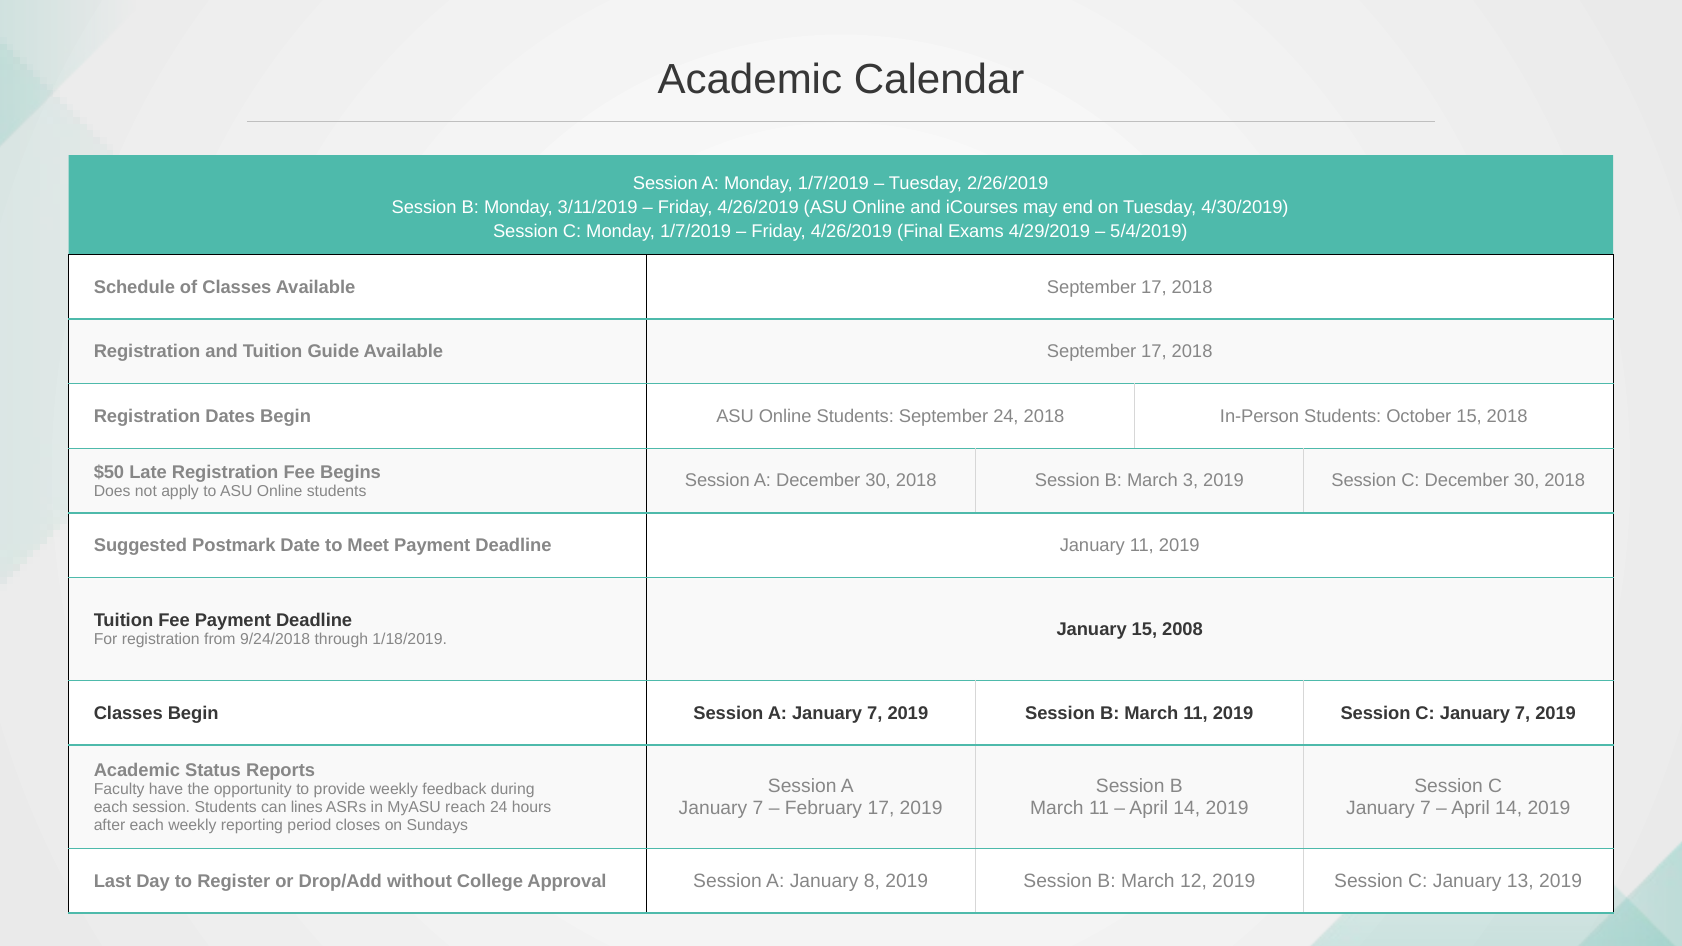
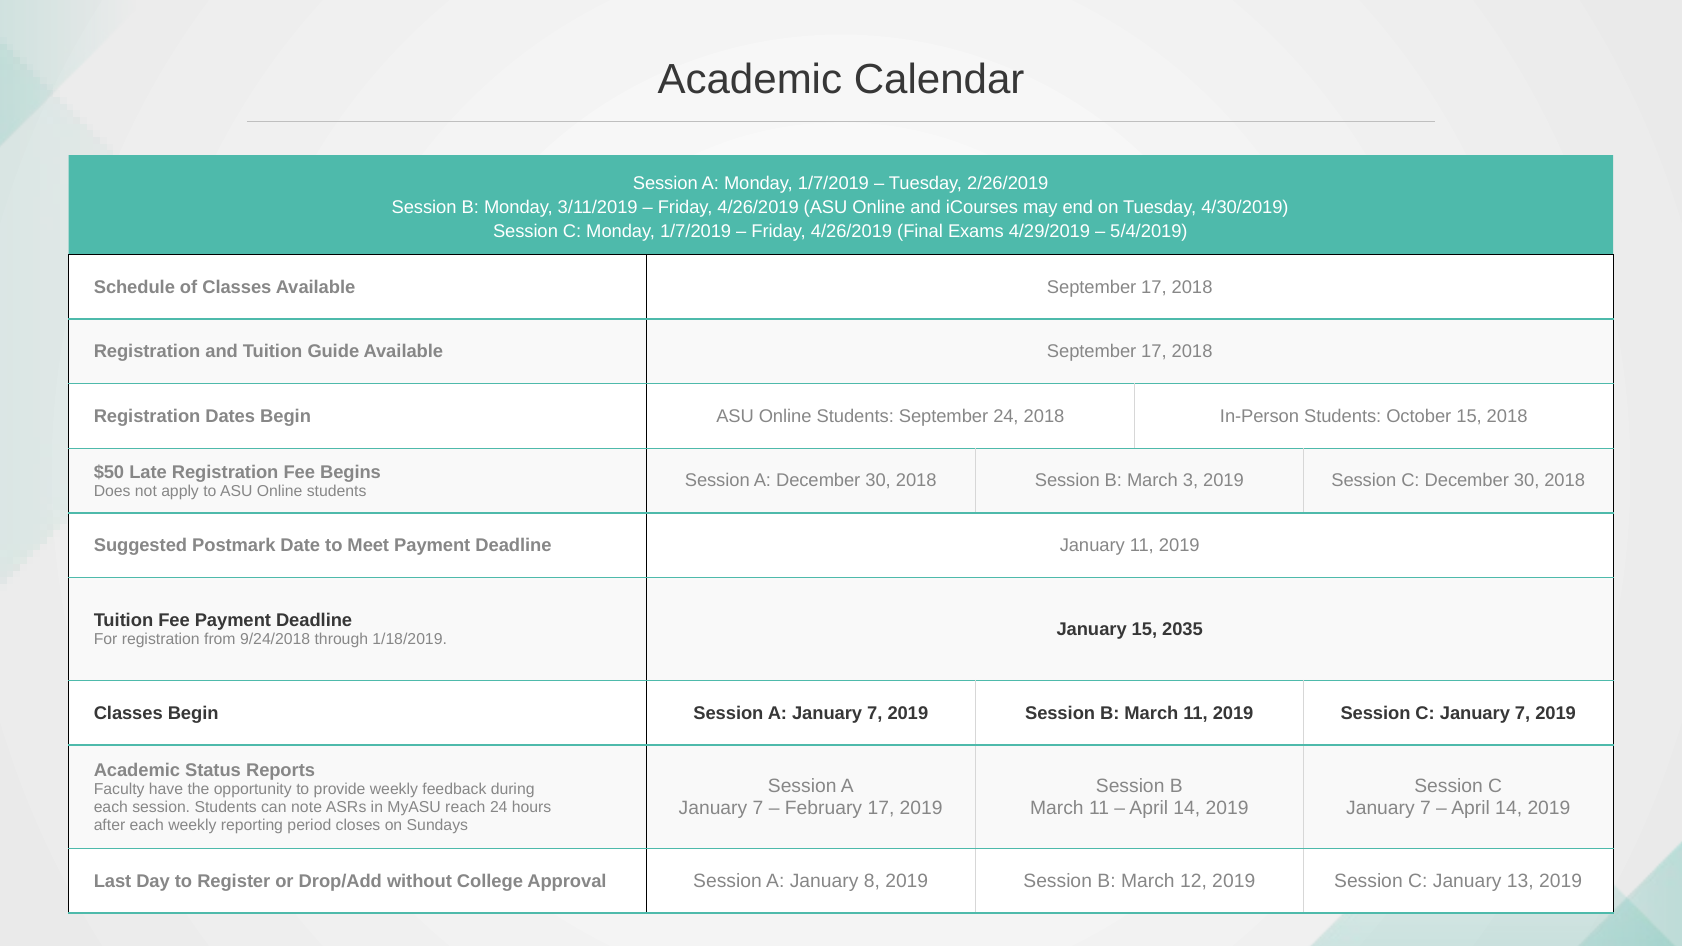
2008: 2008 -> 2035
lines: lines -> note
